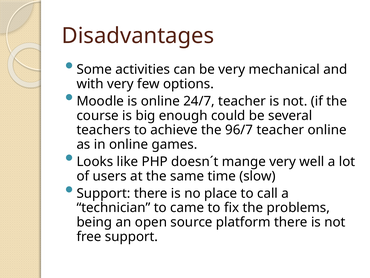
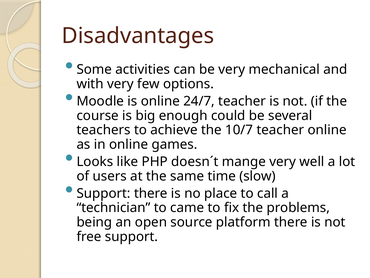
96/7: 96/7 -> 10/7
